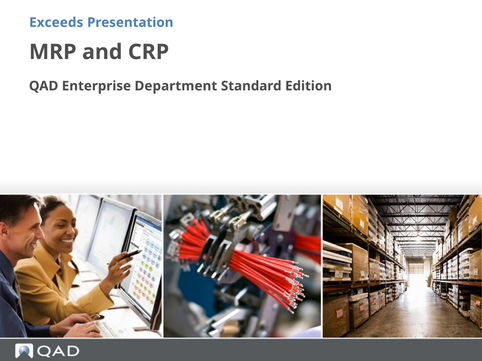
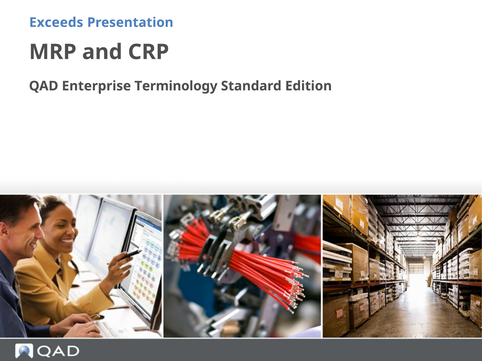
Department: Department -> Terminology
